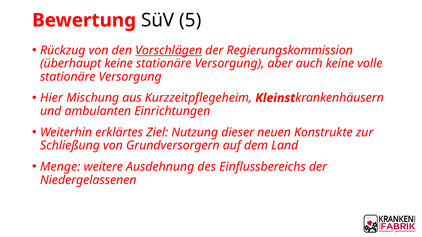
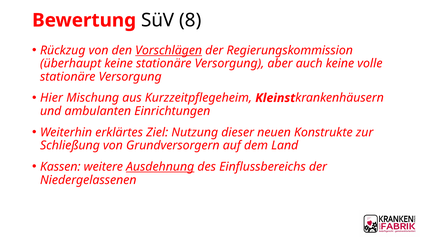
5: 5 -> 8
Menge: Menge -> Kassen
Ausdehnung underline: none -> present
